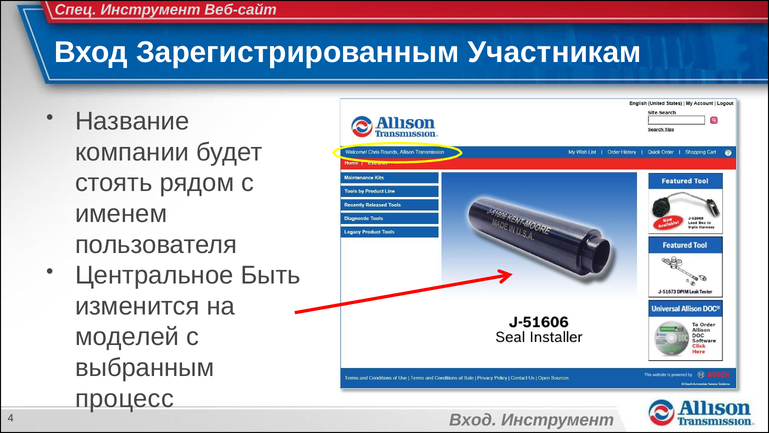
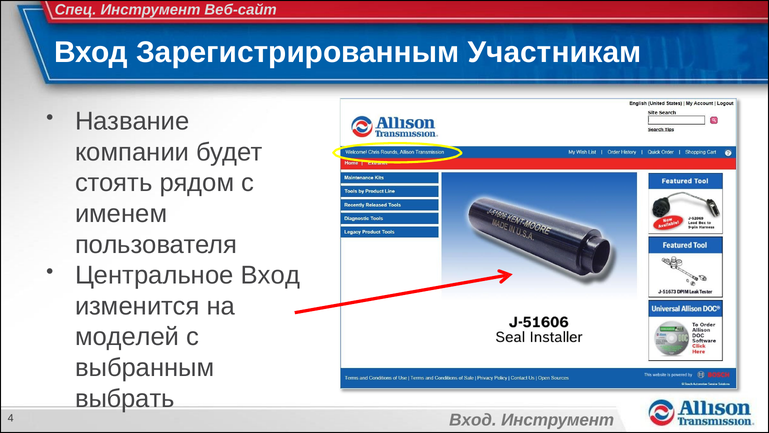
Центральное Быть: Быть -> Вход
процесс: процесс -> выбрать
